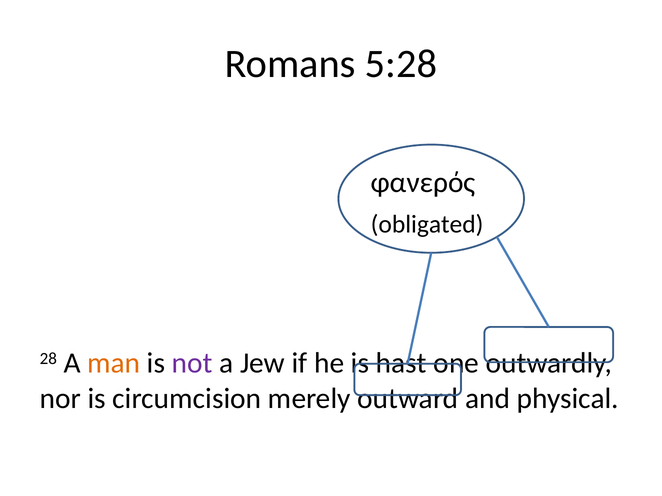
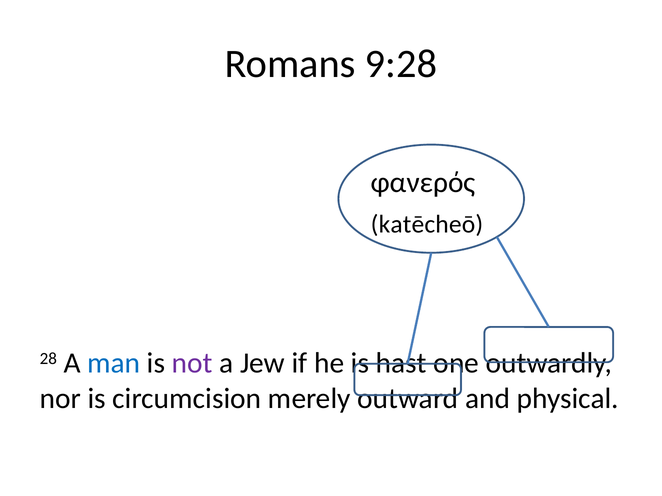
5:28: 5:28 -> 9:28
obligated: obligated -> katēcheō
man colour: orange -> blue
